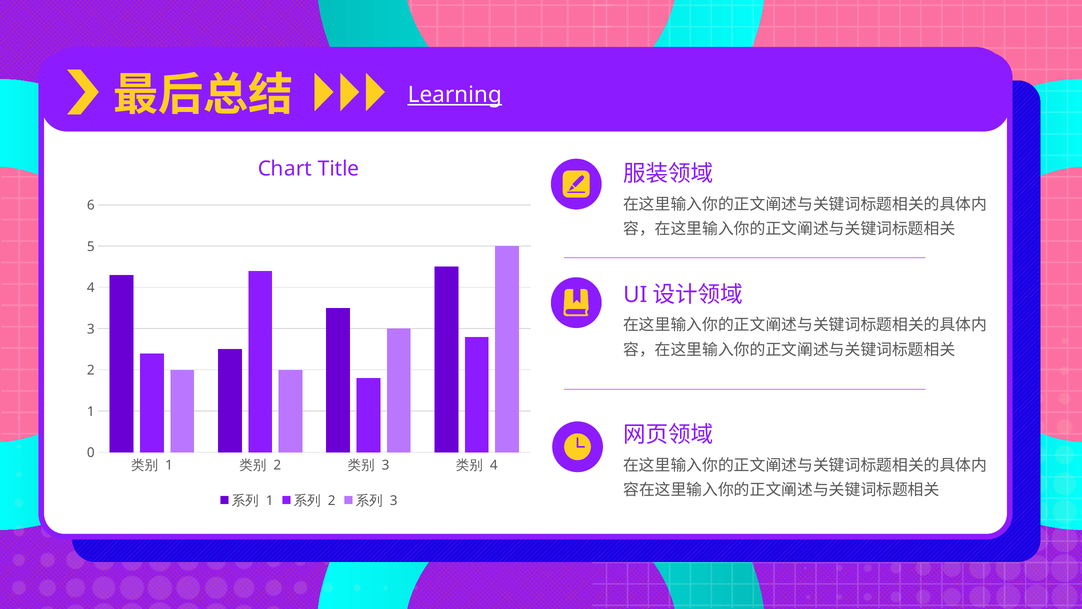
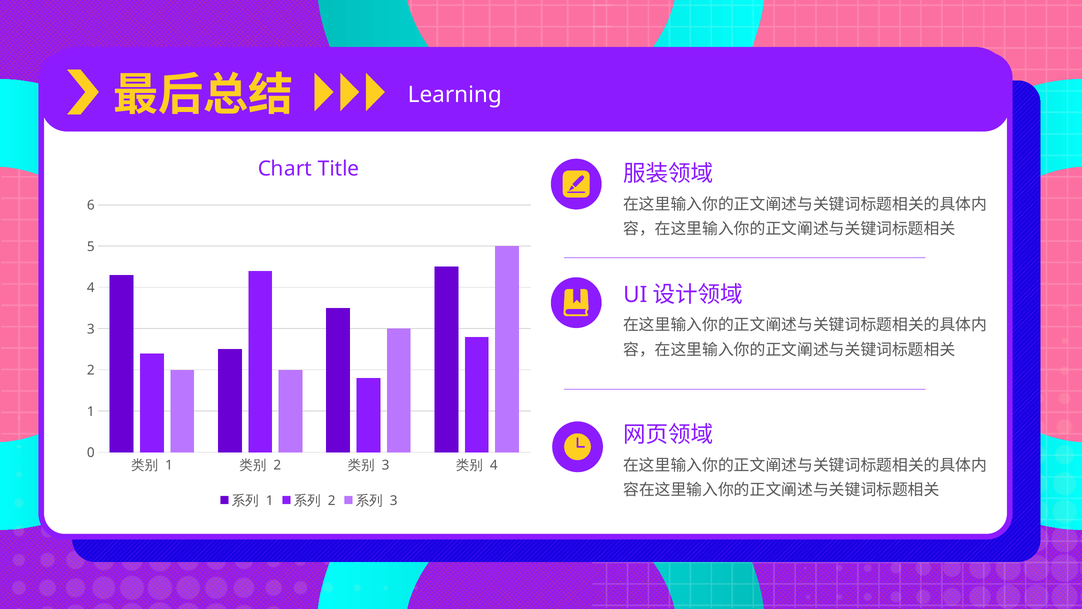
Learning underline: present -> none
